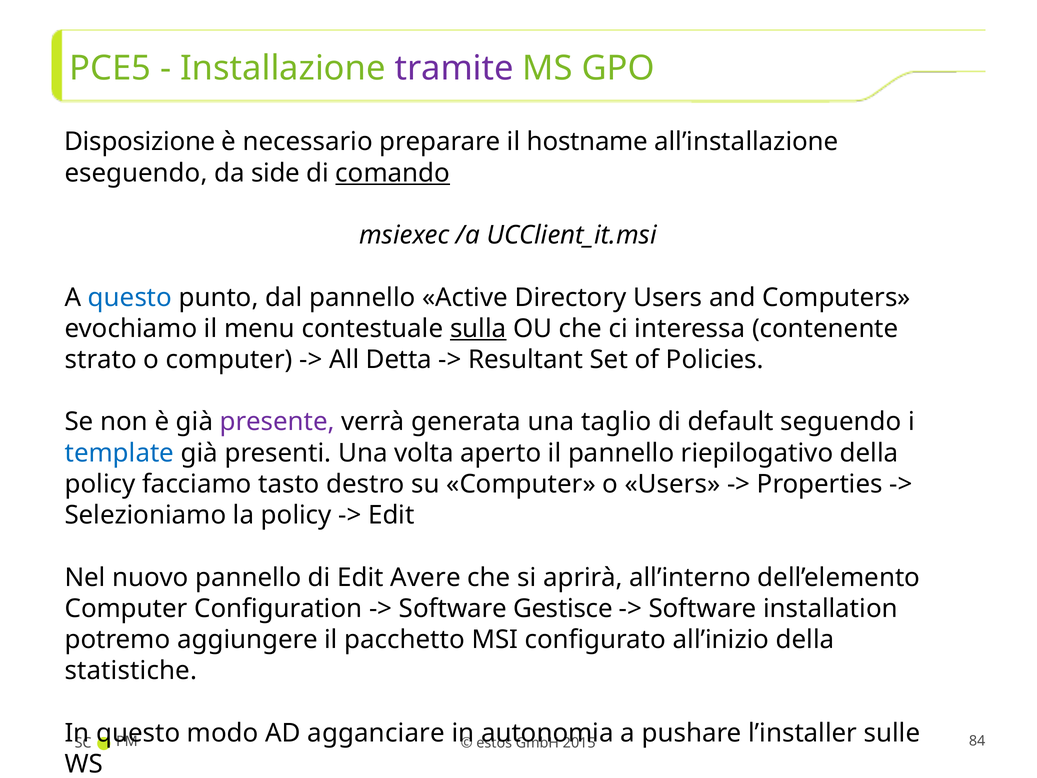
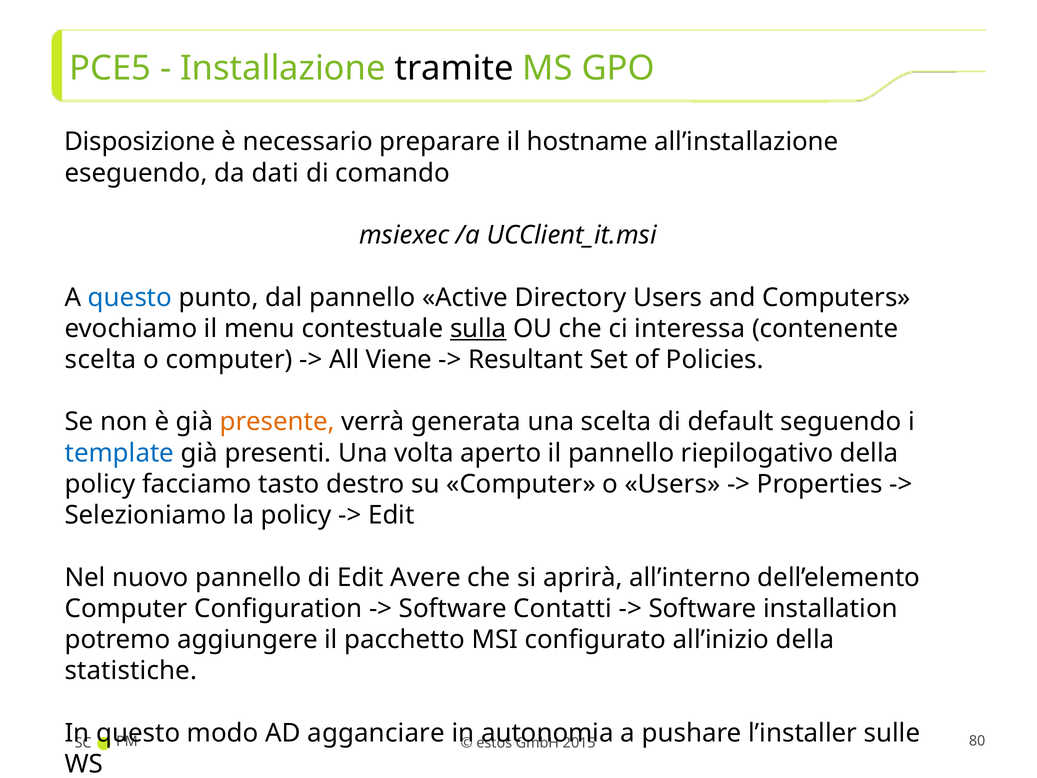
tramite colour: purple -> black
side: side -> dati
comando underline: present -> none
strato at (101, 360): strato -> scelta
Detta: Detta -> Viene
presente colour: purple -> orange
una taglio: taglio -> scelta
Gestisce: Gestisce -> Contatti
84: 84 -> 80
